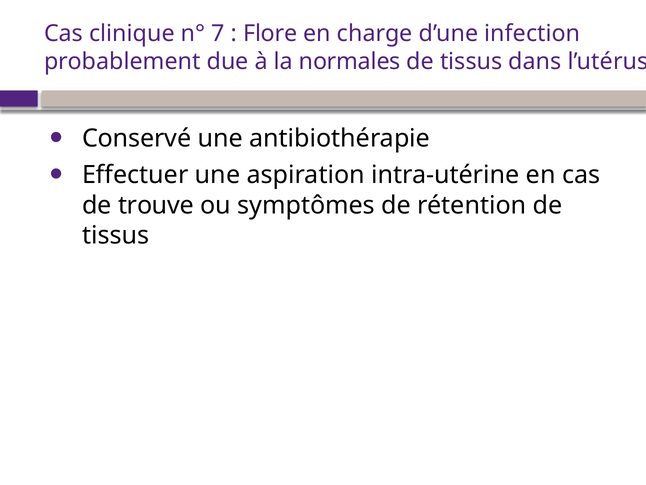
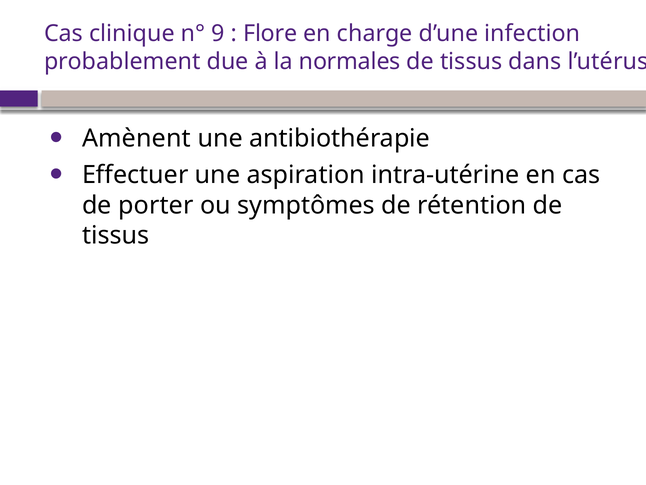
7: 7 -> 9
Conservé: Conservé -> Amènent
trouve: trouve -> porter
